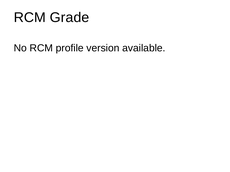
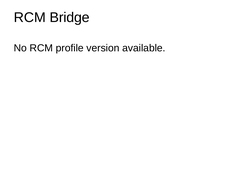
Grade: Grade -> Bridge
